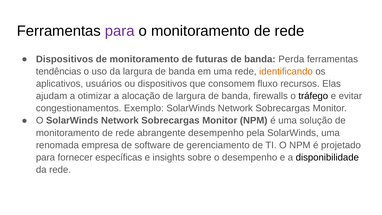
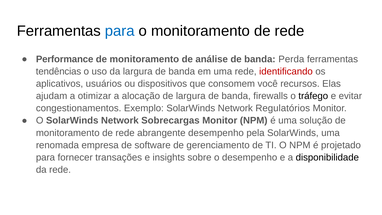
para at (120, 31) colour: purple -> blue
Dispositivos at (65, 59): Dispositivos -> Performance
futuras: futuras -> análise
identificando colour: orange -> red
fluxo: fluxo -> você
Exemplo SolarWinds Network Sobrecargas: Sobrecargas -> Regulatórios
específicas: específicas -> transações
